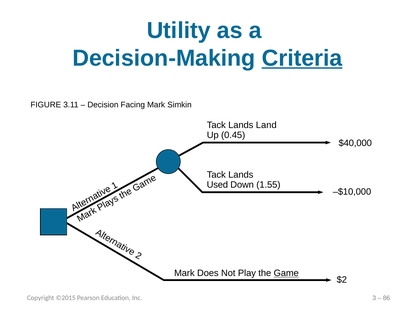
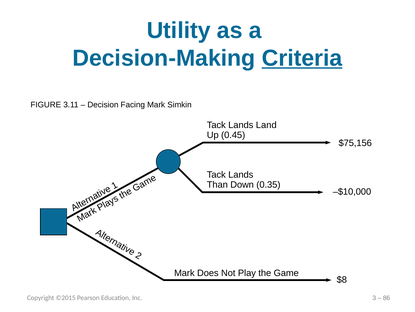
$40,000: $40,000 -> $75,156
Used: Used -> Than
1.55: 1.55 -> 0.35
Game underline: present -> none
$2: $2 -> $8
